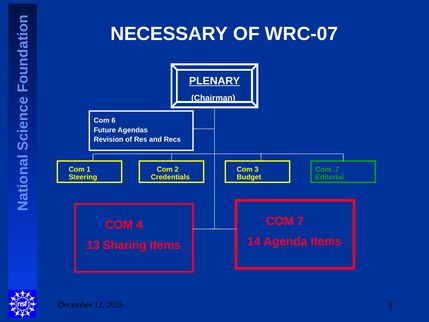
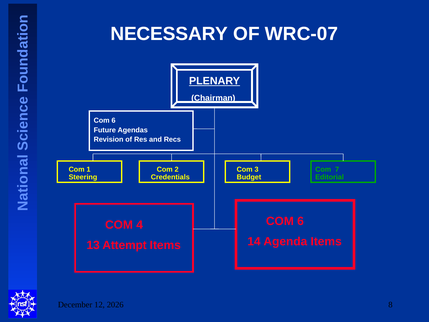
7 at (300, 221): 7 -> 6
Sharing: Sharing -> Attempt
